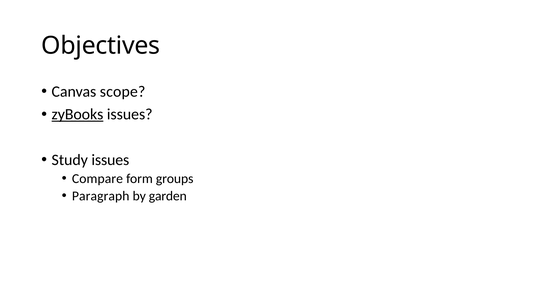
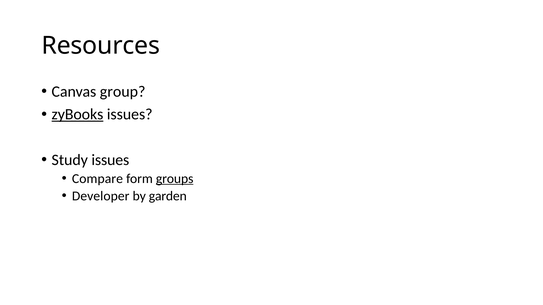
Objectives: Objectives -> Resources
scope: scope -> group
groups underline: none -> present
Paragraph: Paragraph -> Developer
